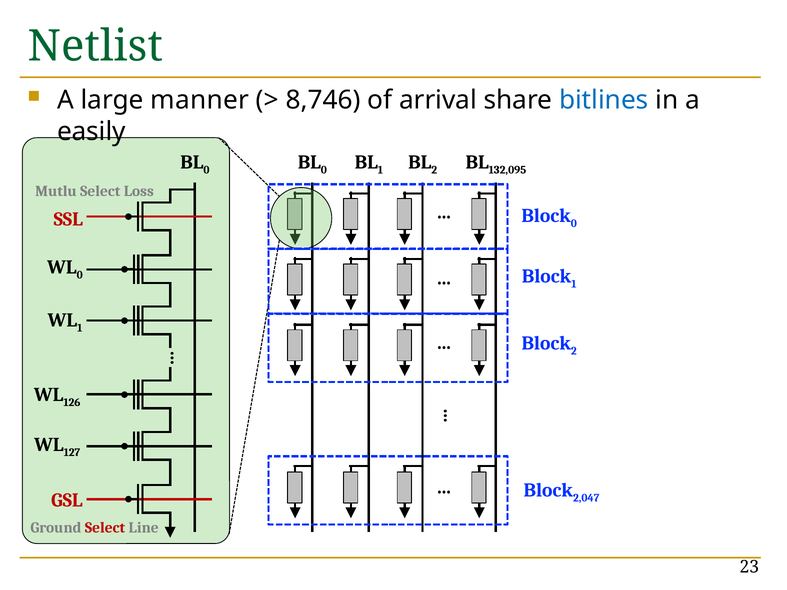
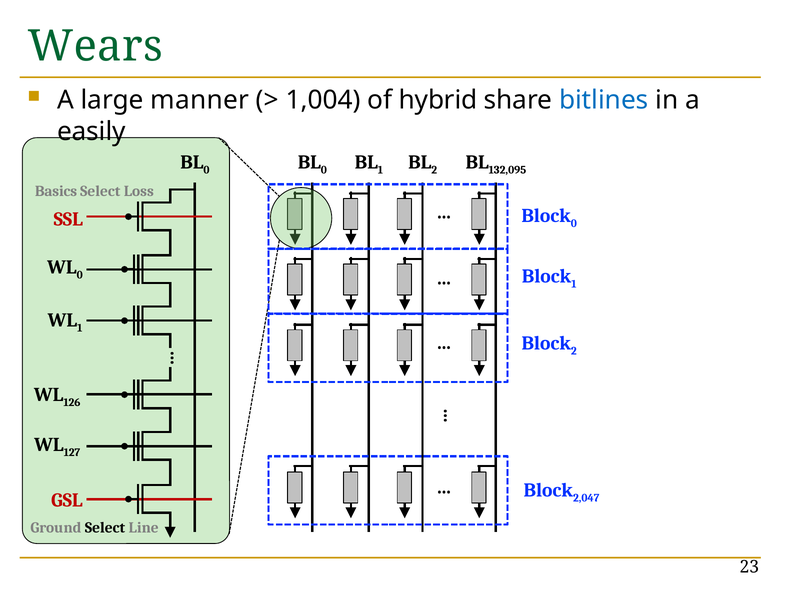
Netlist: Netlist -> Wears
8,746: 8,746 -> 1,004
arrival: arrival -> hybrid
Mutlu: Mutlu -> Basics
Select at (105, 528) colour: red -> black
